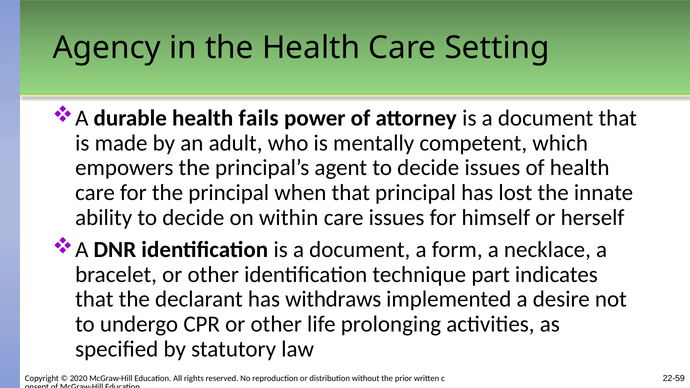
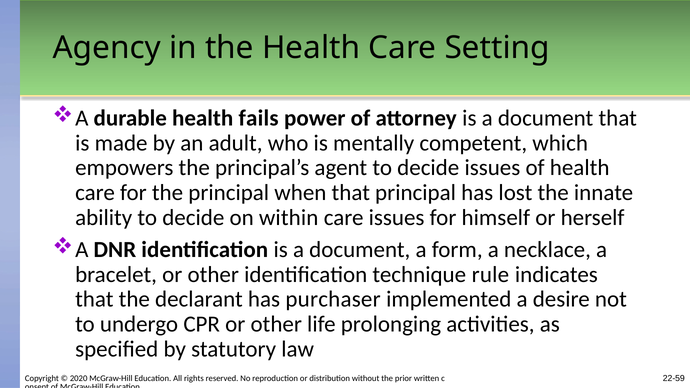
part: part -> rule
withdraws: withdraws -> purchaser
